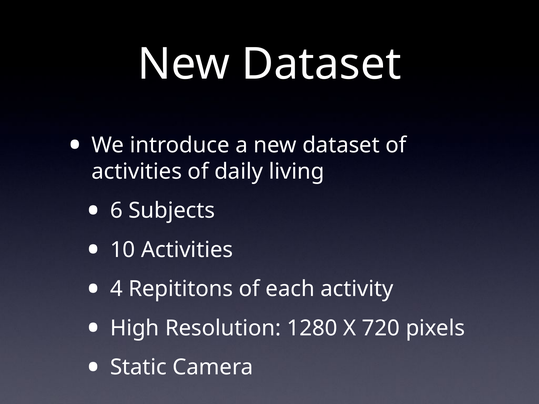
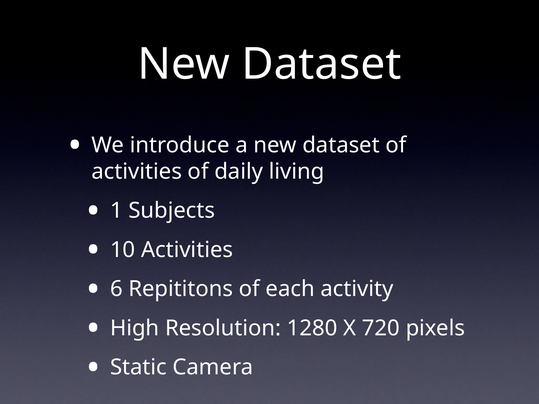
6: 6 -> 1
4: 4 -> 6
